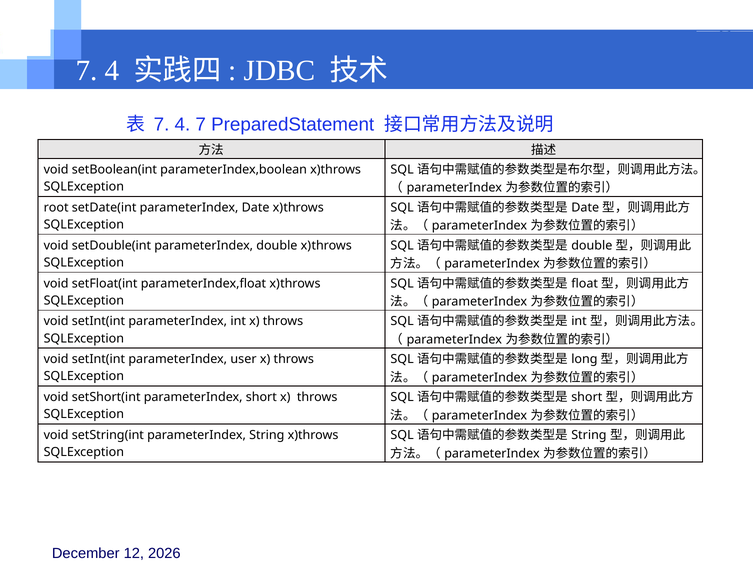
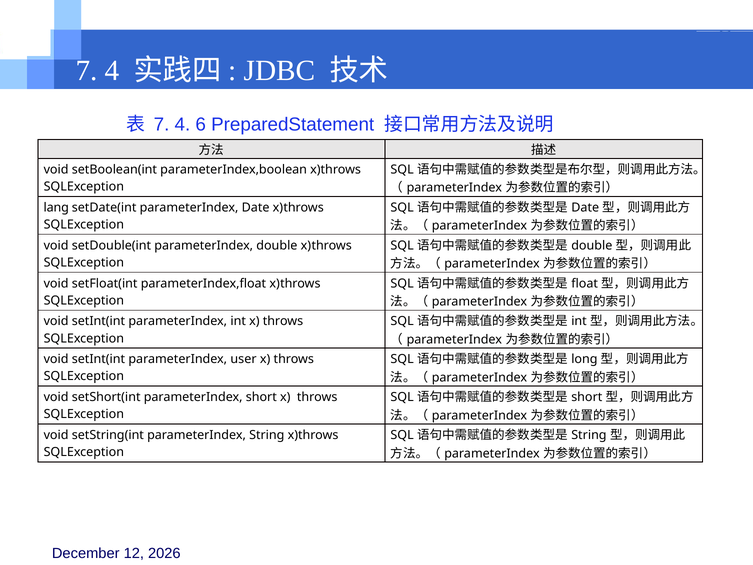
4 7: 7 -> 6
root: root -> lang
